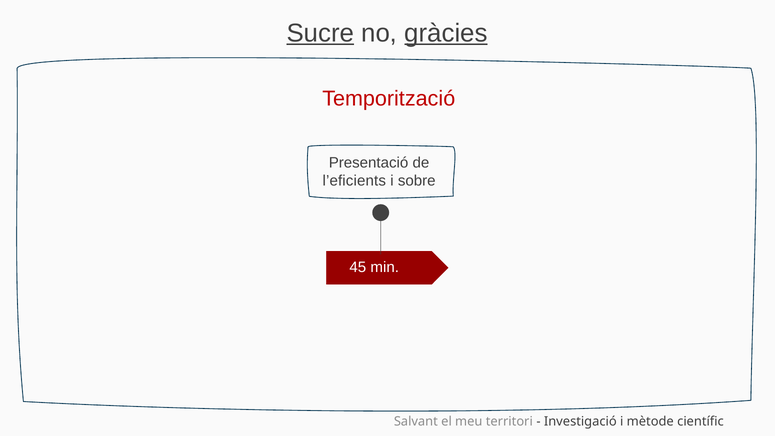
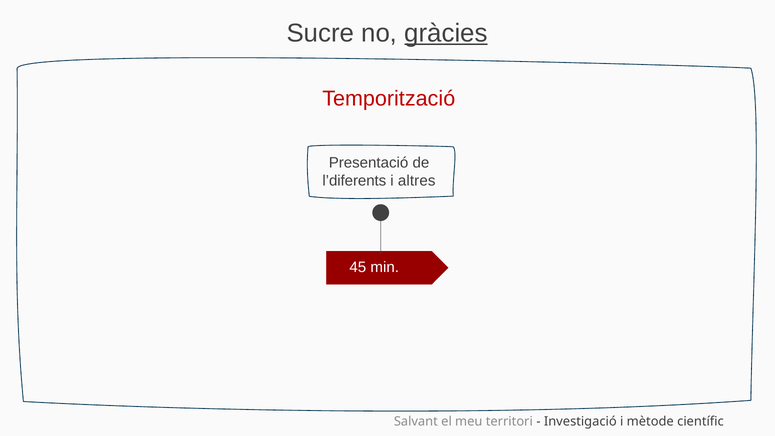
Sucre underline: present -> none
l’eficients: l’eficients -> l’diferents
sobre: sobre -> altres
